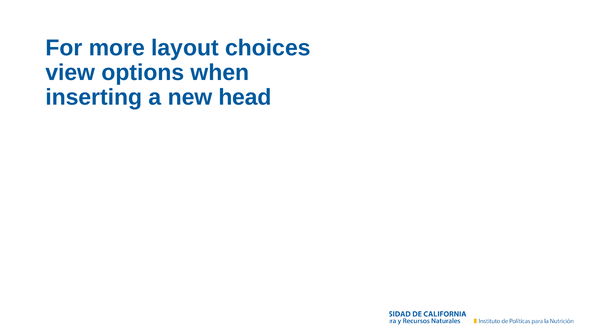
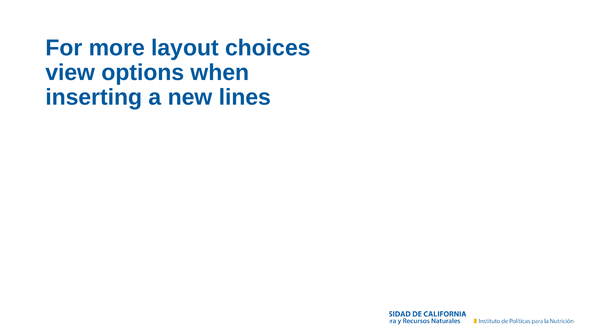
head: head -> lines
